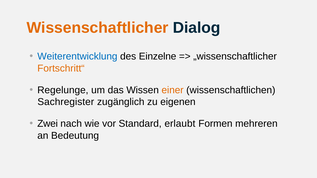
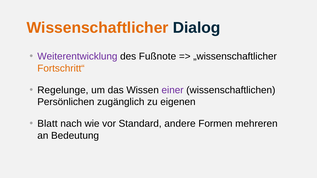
Weiterentwicklung colour: blue -> purple
Einzelne: Einzelne -> Fußnote
einer colour: orange -> purple
Sachregister: Sachregister -> Persönlichen
Zwei: Zwei -> Blatt
erlaubt: erlaubt -> andere
